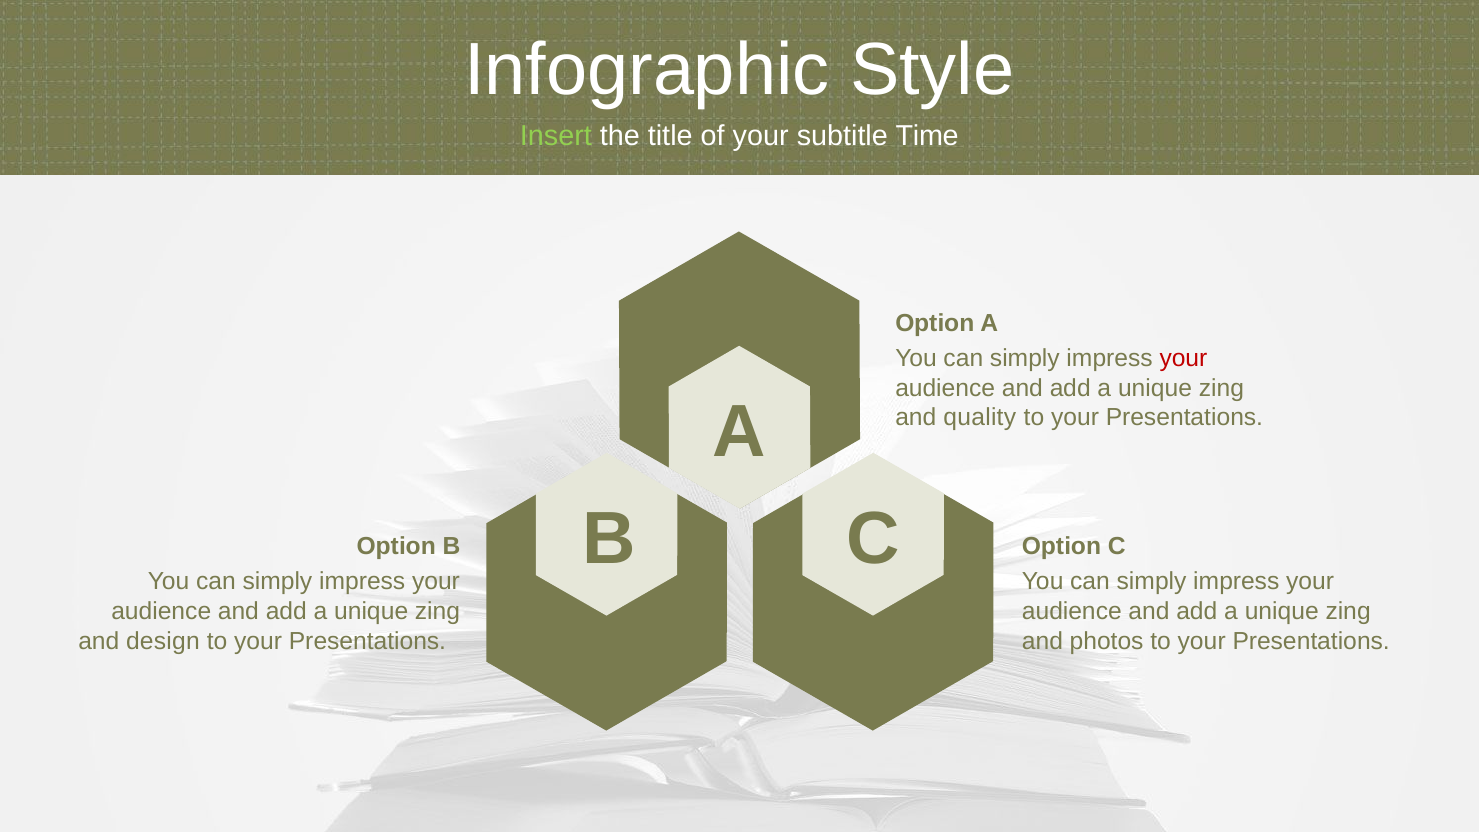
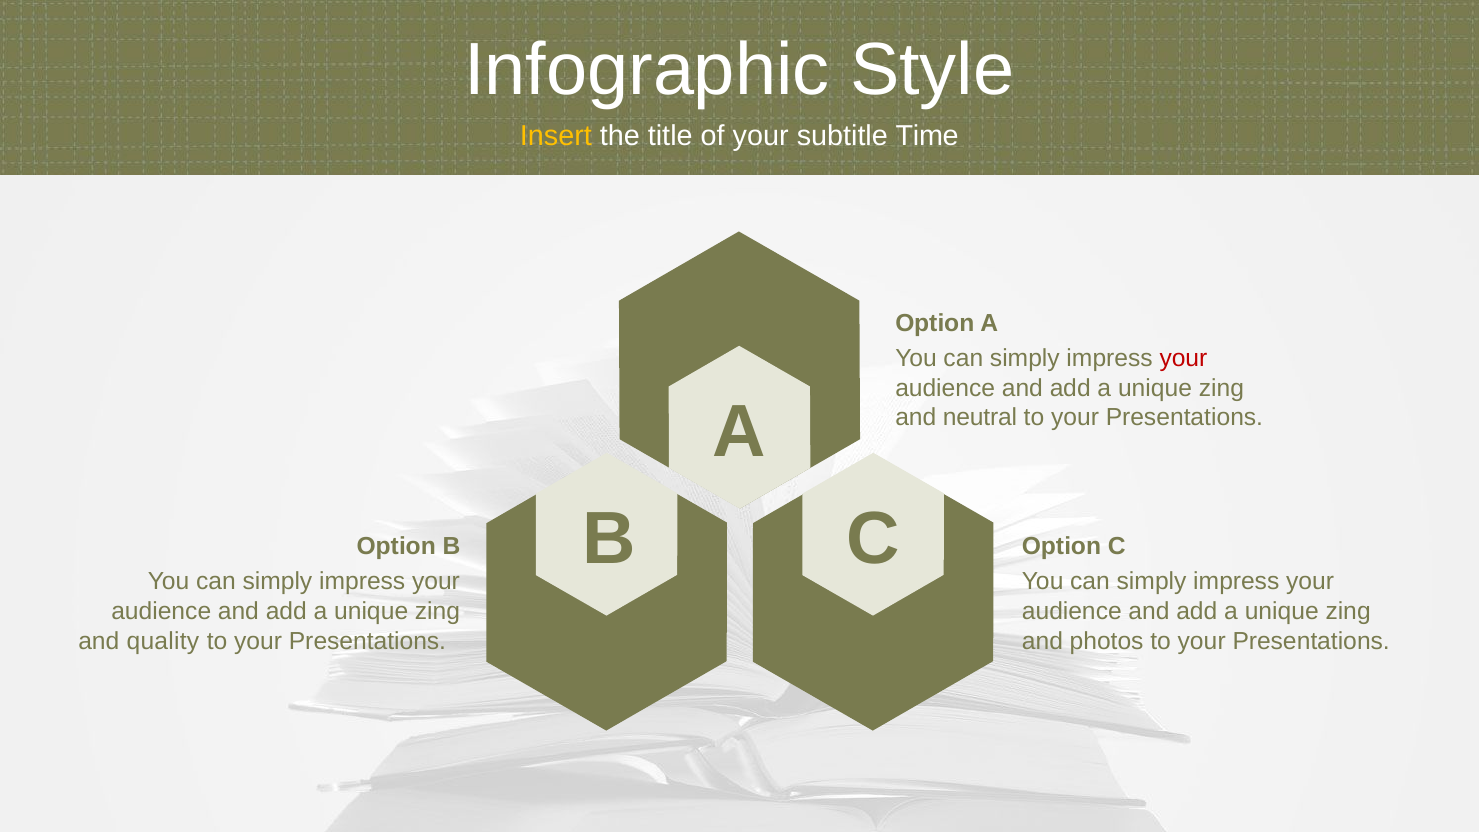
Insert colour: light green -> yellow
quality: quality -> neutral
design: design -> quality
